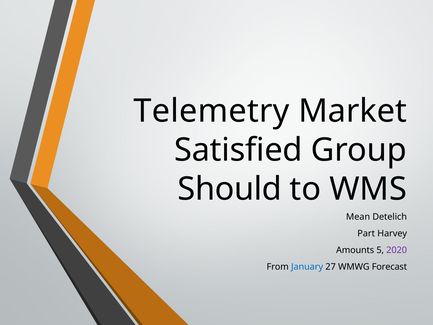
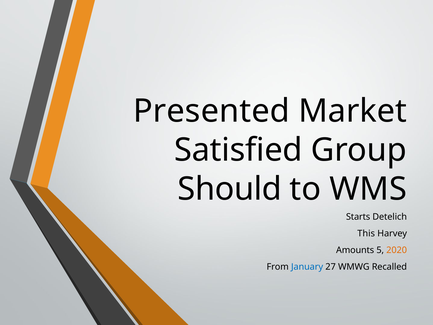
Telemetry: Telemetry -> Presented
Mean: Mean -> Starts
Part: Part -> This
2020 colour: purple -> orange
Forecast: Forecast -> Recalled
